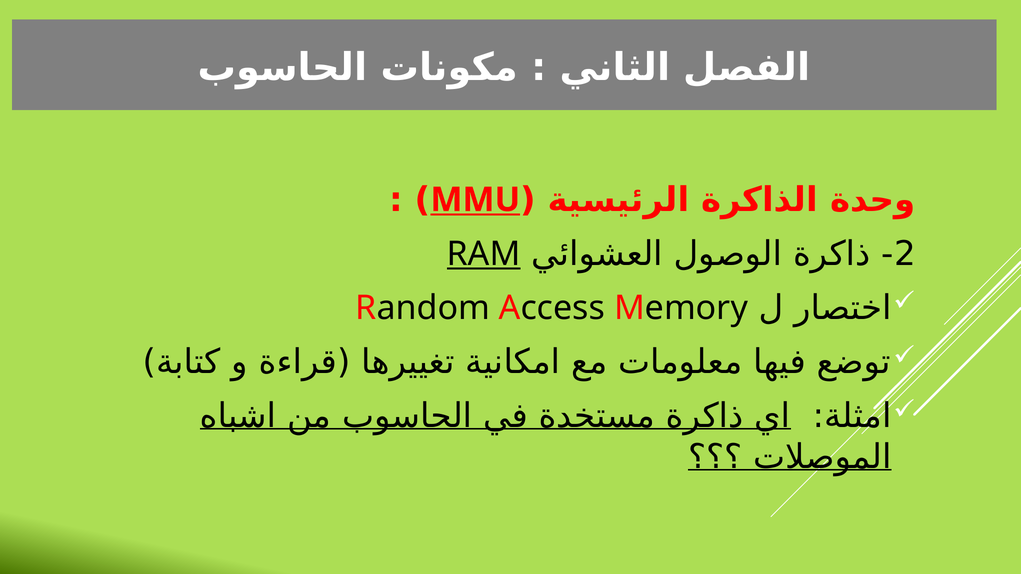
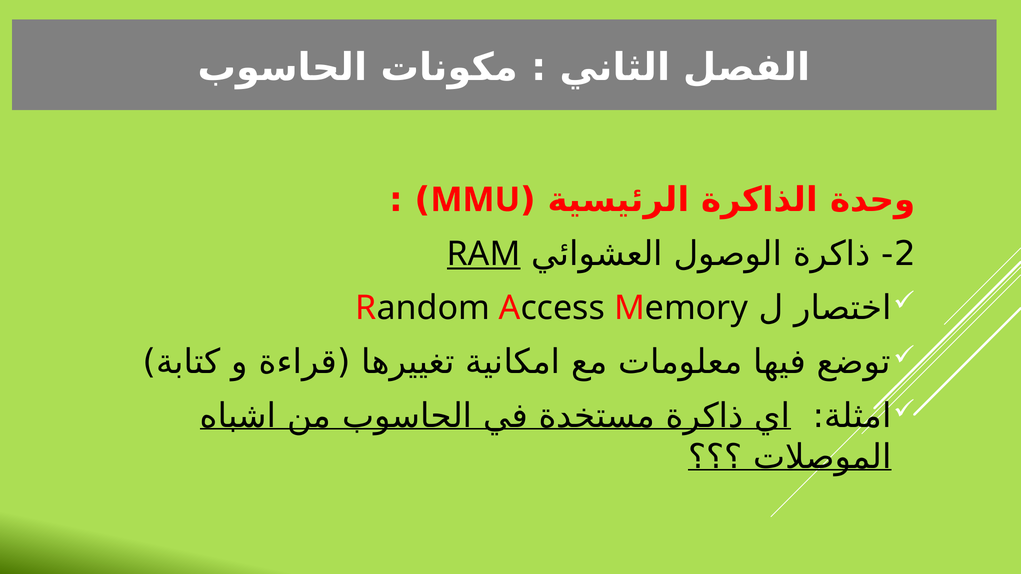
MMU underline: present -> none
